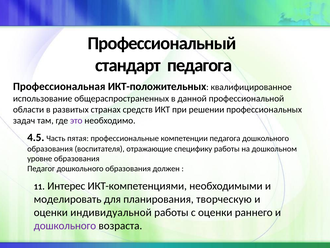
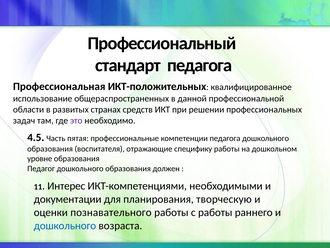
моделировать: моделировать -> документации
индивидуальной: индивидуальной -> познавательного
с оценки: оценки -> работы
дошкольного at (65, 225) colour: purple -> blue
